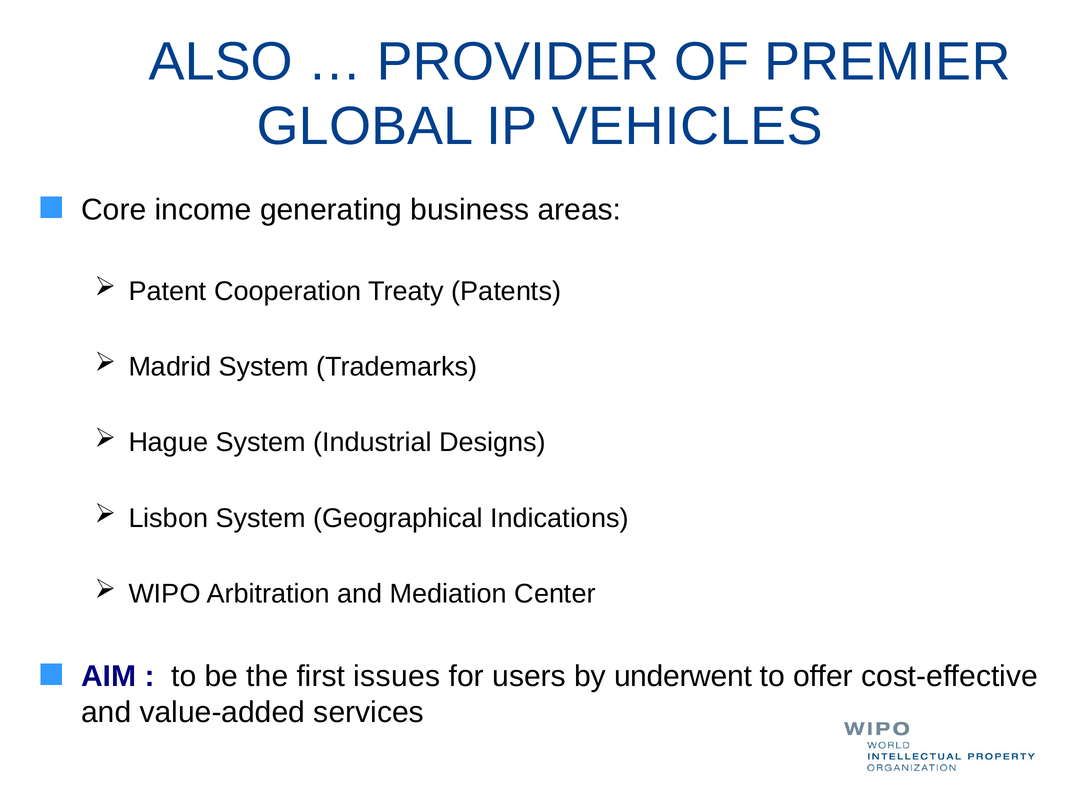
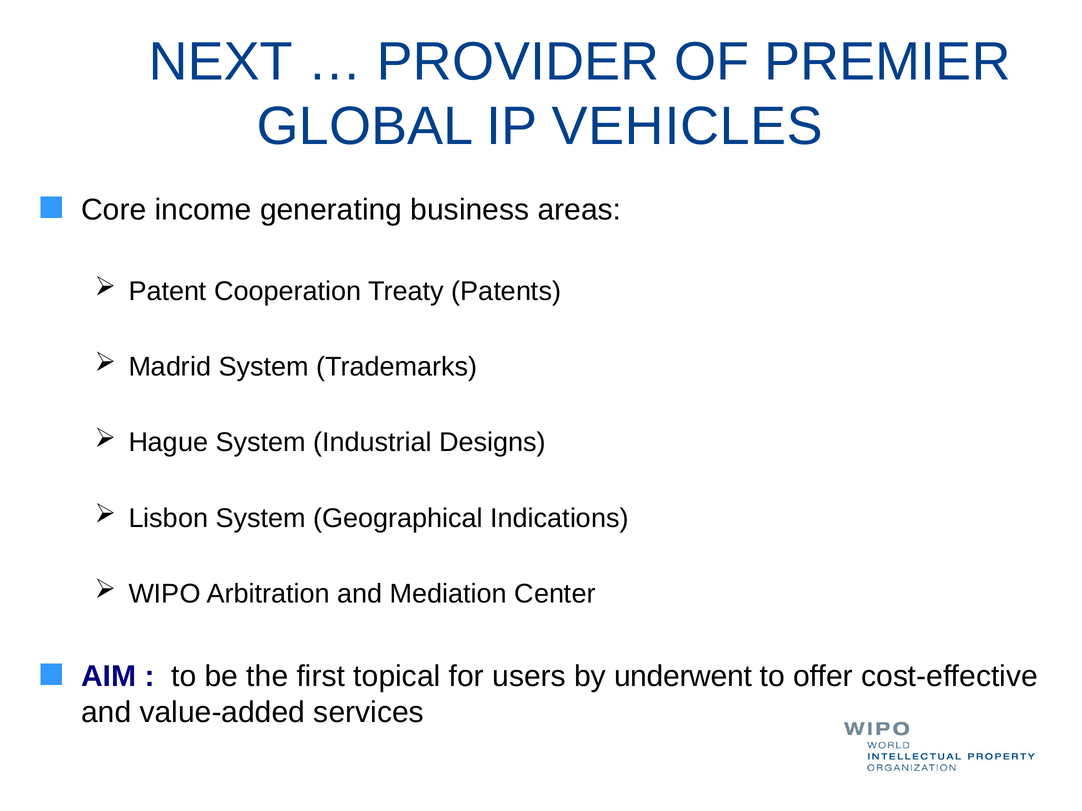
ALSO: ALSO -> NEXT
issues: issues -> topical
